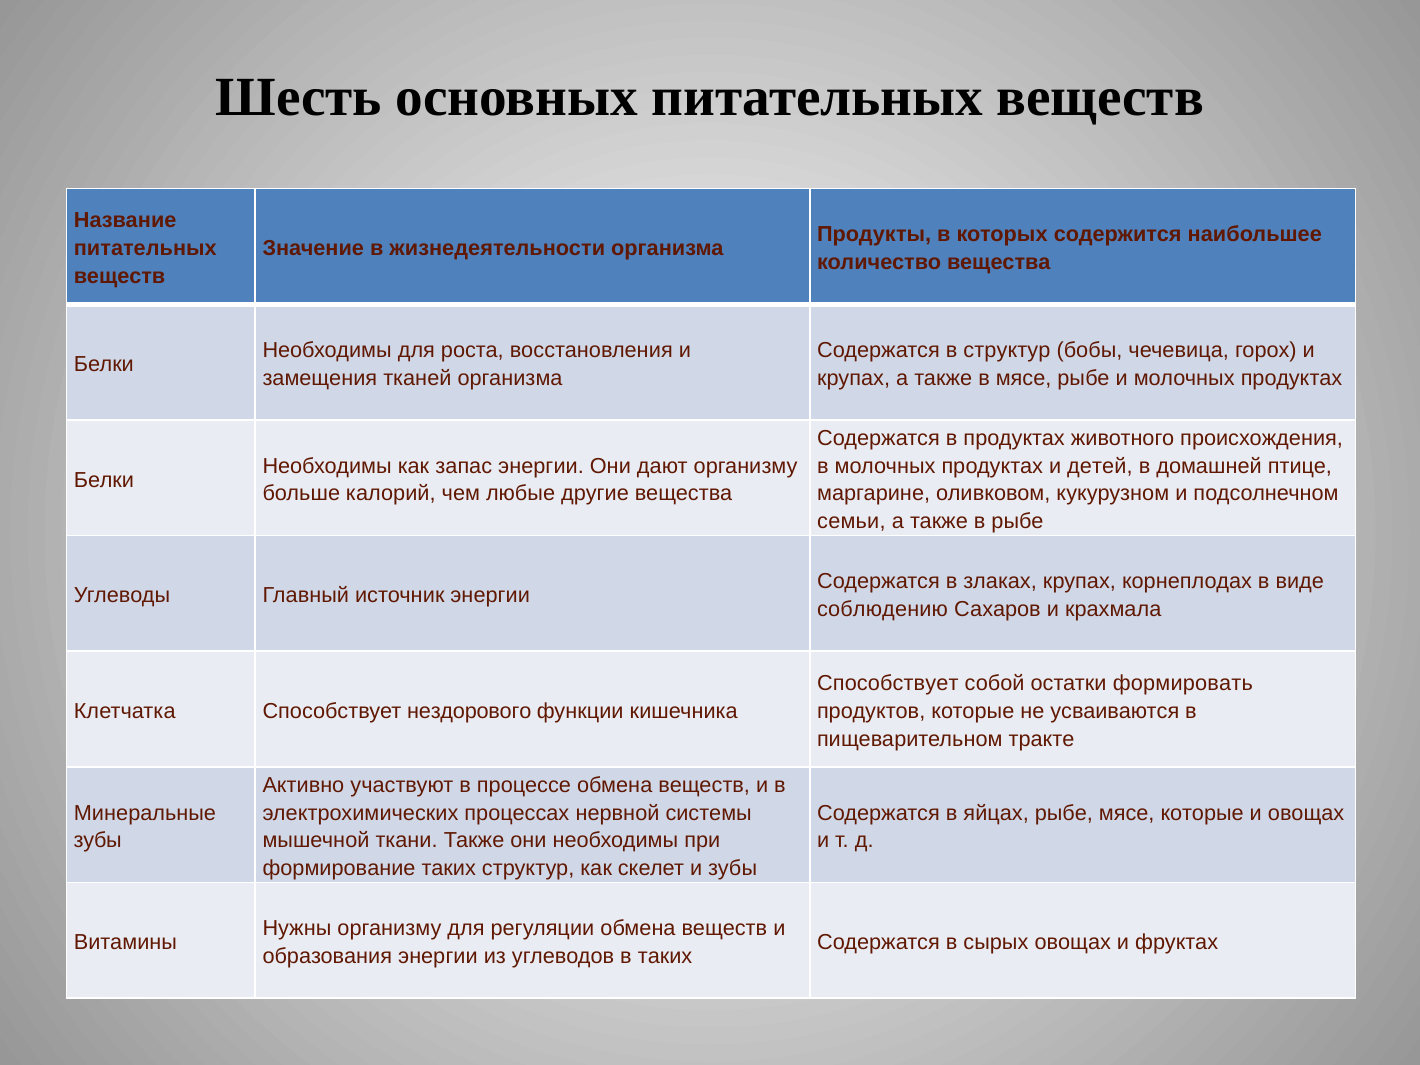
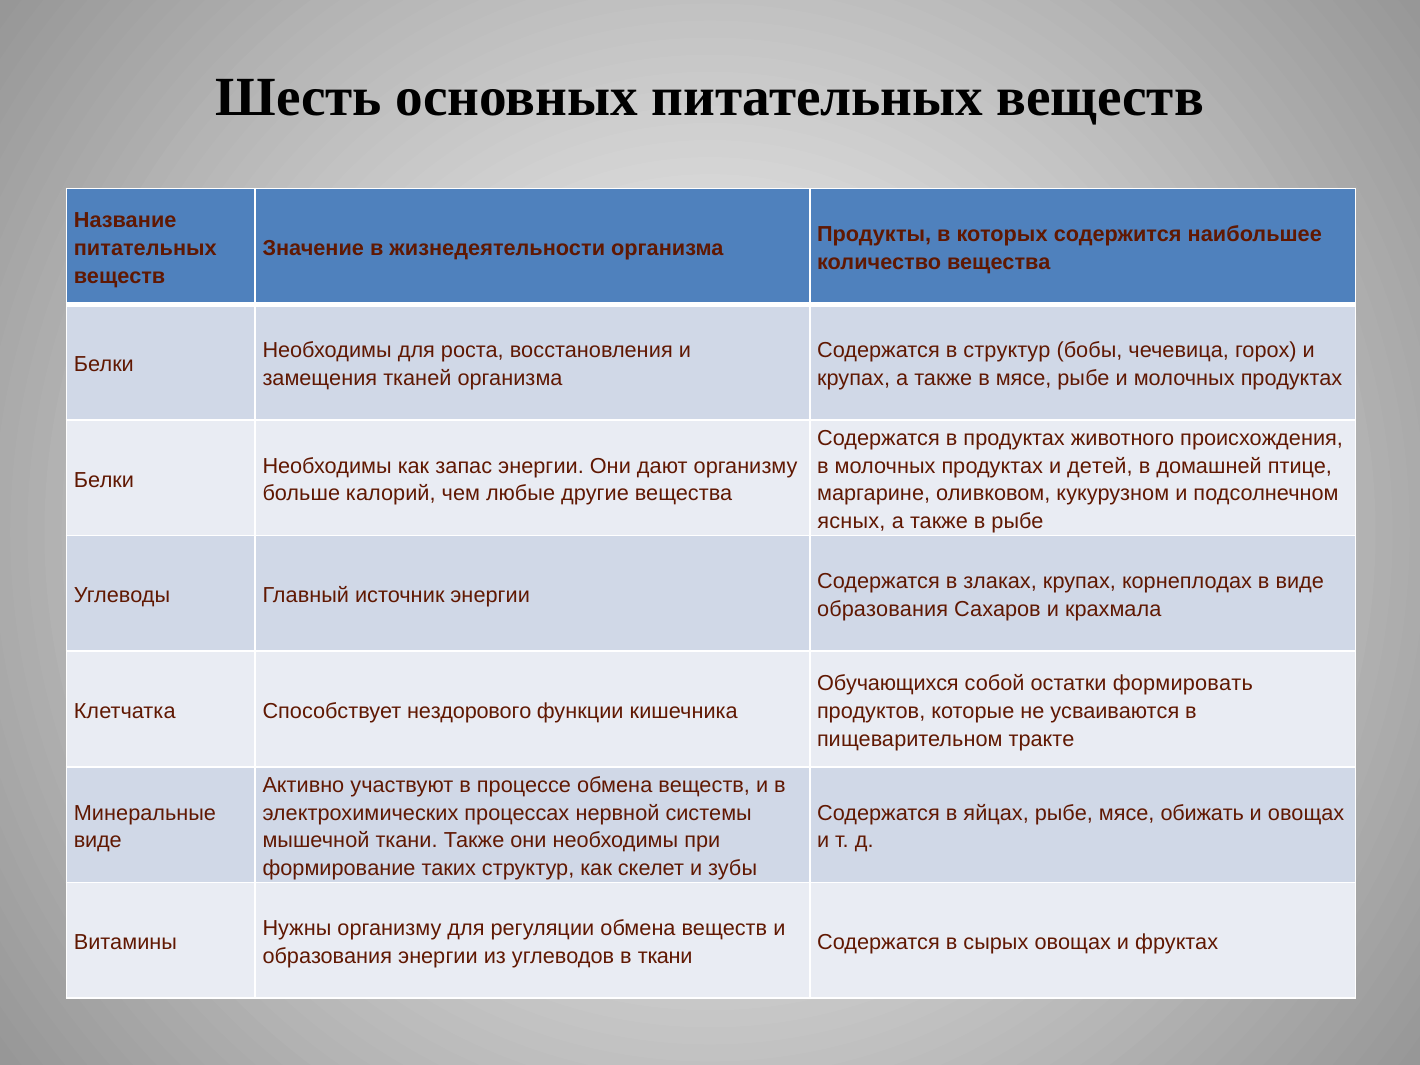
семьи: семьи -> ясных
соблюдению at (883, 609): соблюдению -> образования
Способствует at (888, 683): Способствует -> Обучающихся
мясе которые: которые -> обижать
зубы at (98, 841): зубы -> виде
в таких: таких -> ткани
